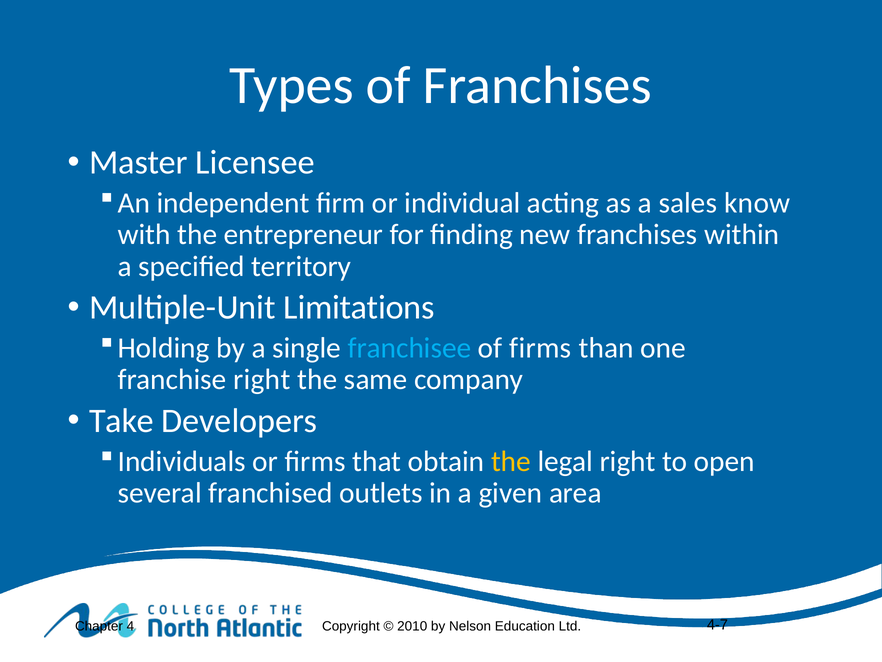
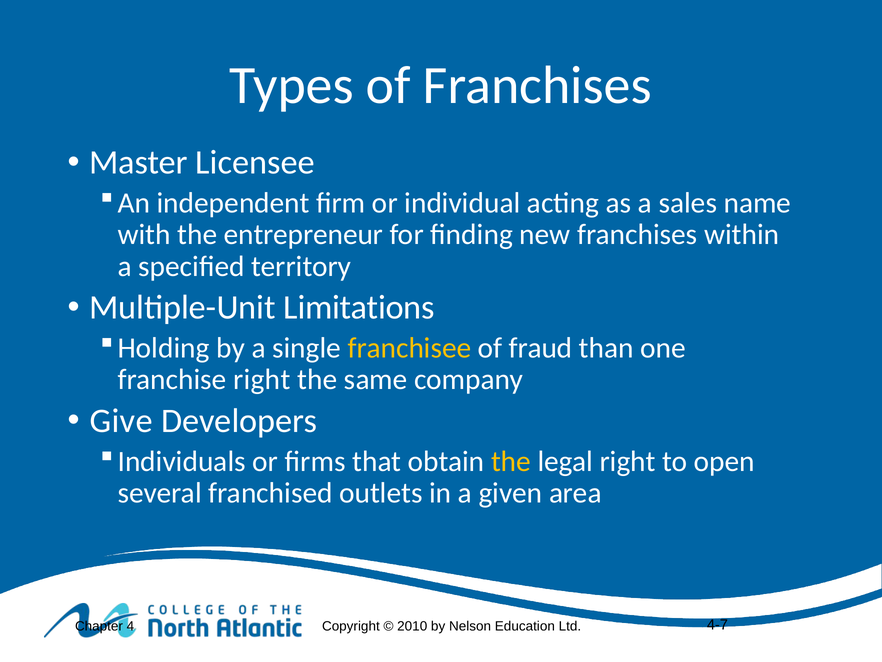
know: know -> name
franchisee colour: light blue -> yellow
of firms: firms -> fraud
Take: Take -> Give
